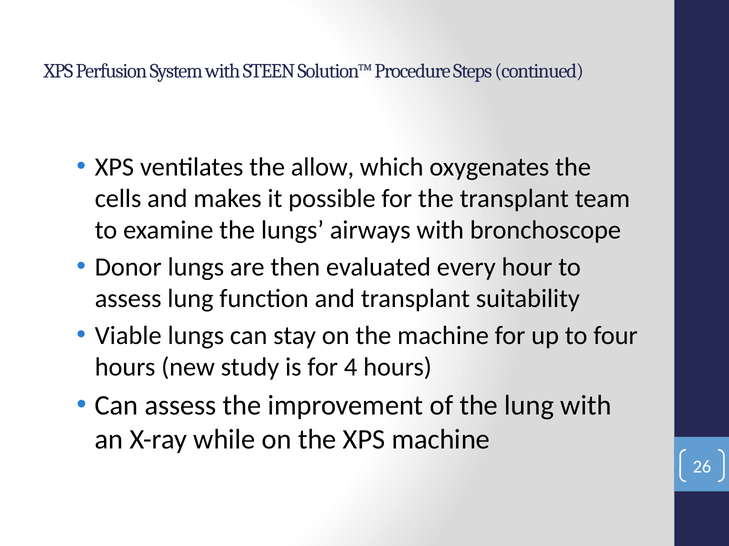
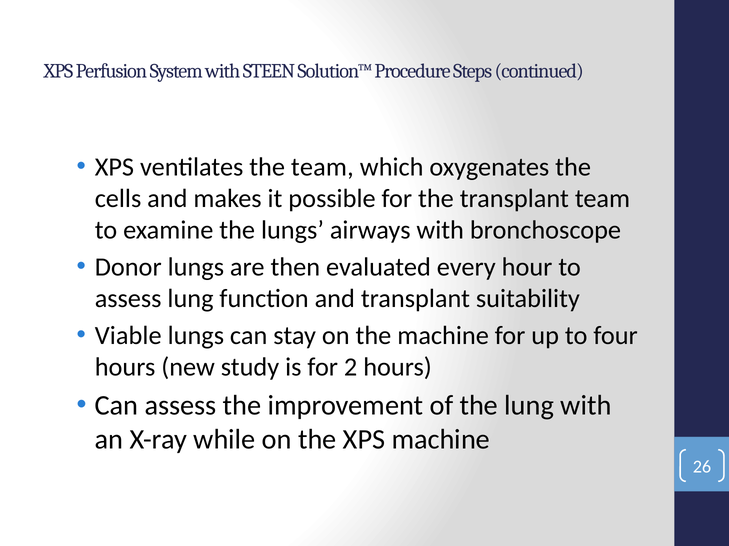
the allow: allow -> team
4: 4 -> 2
